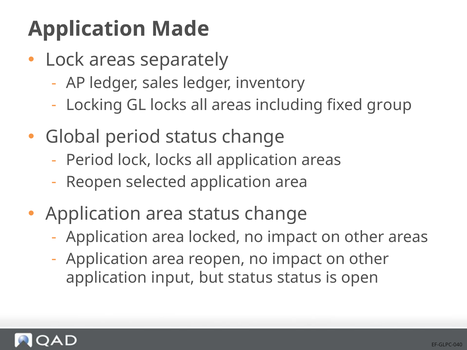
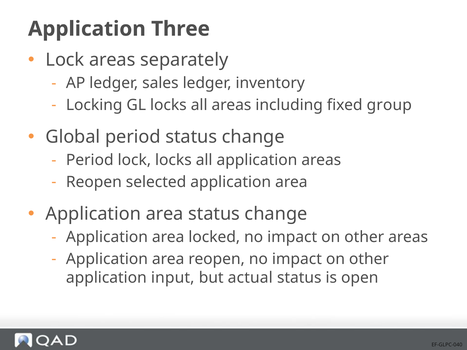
Made: Made -> Three
but status: status -> actual
